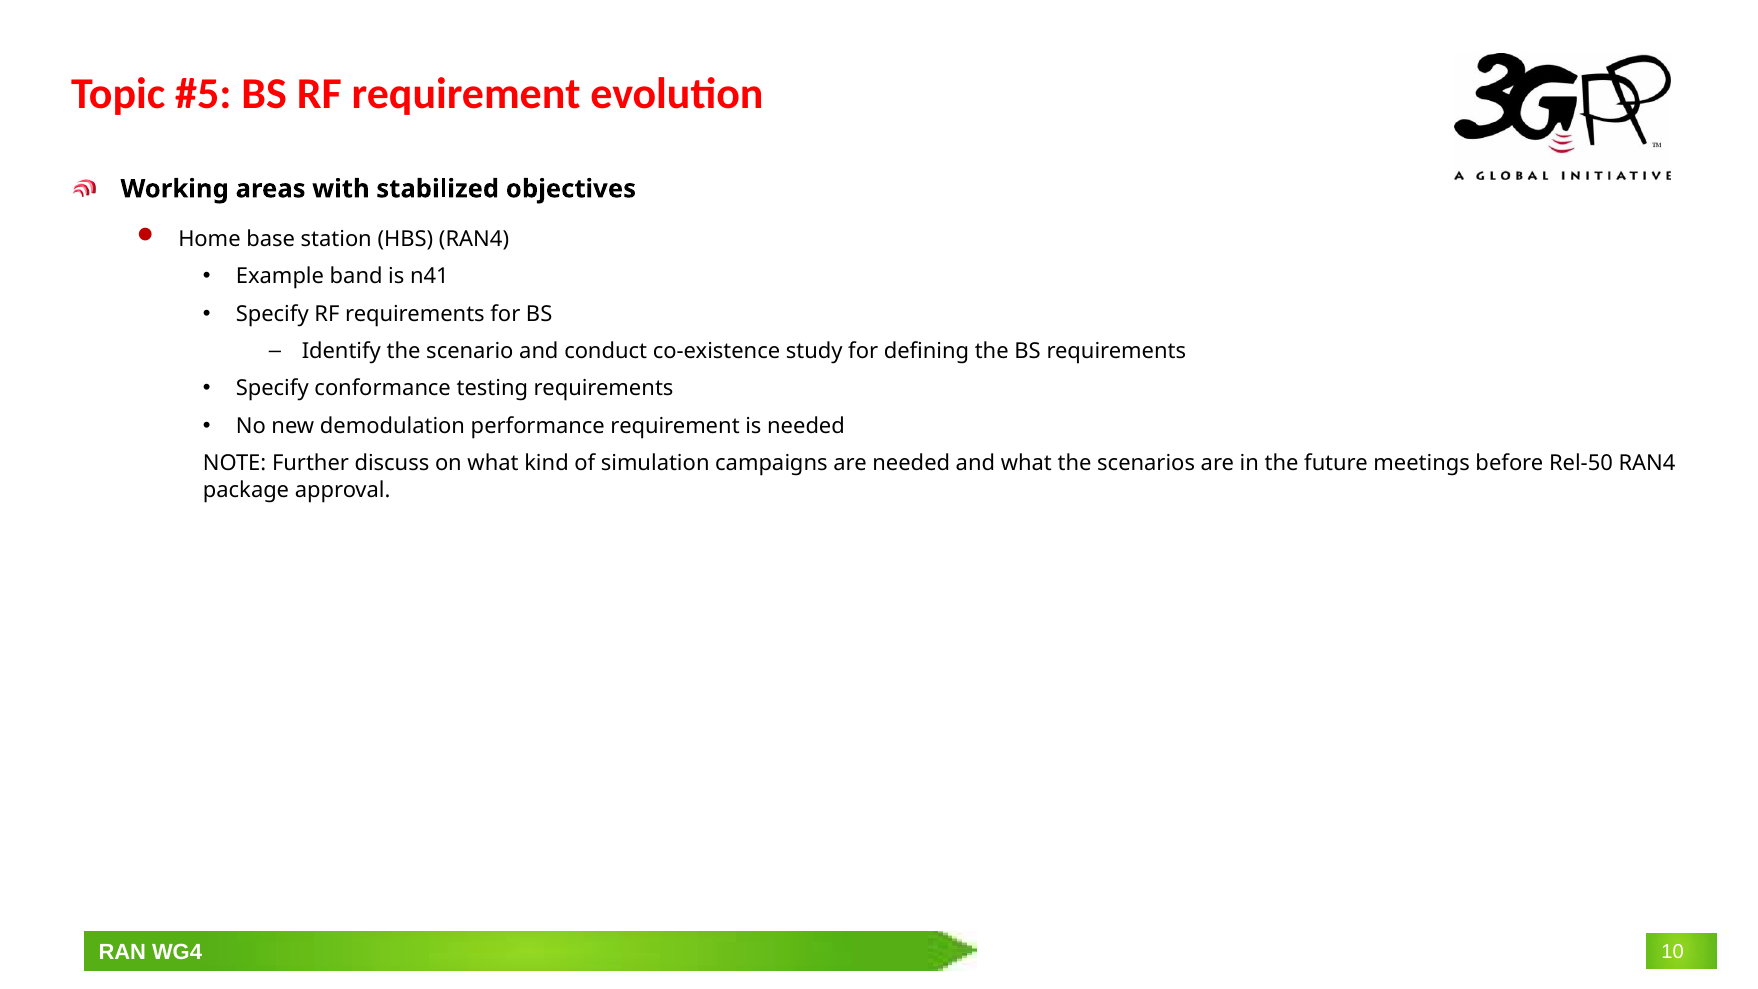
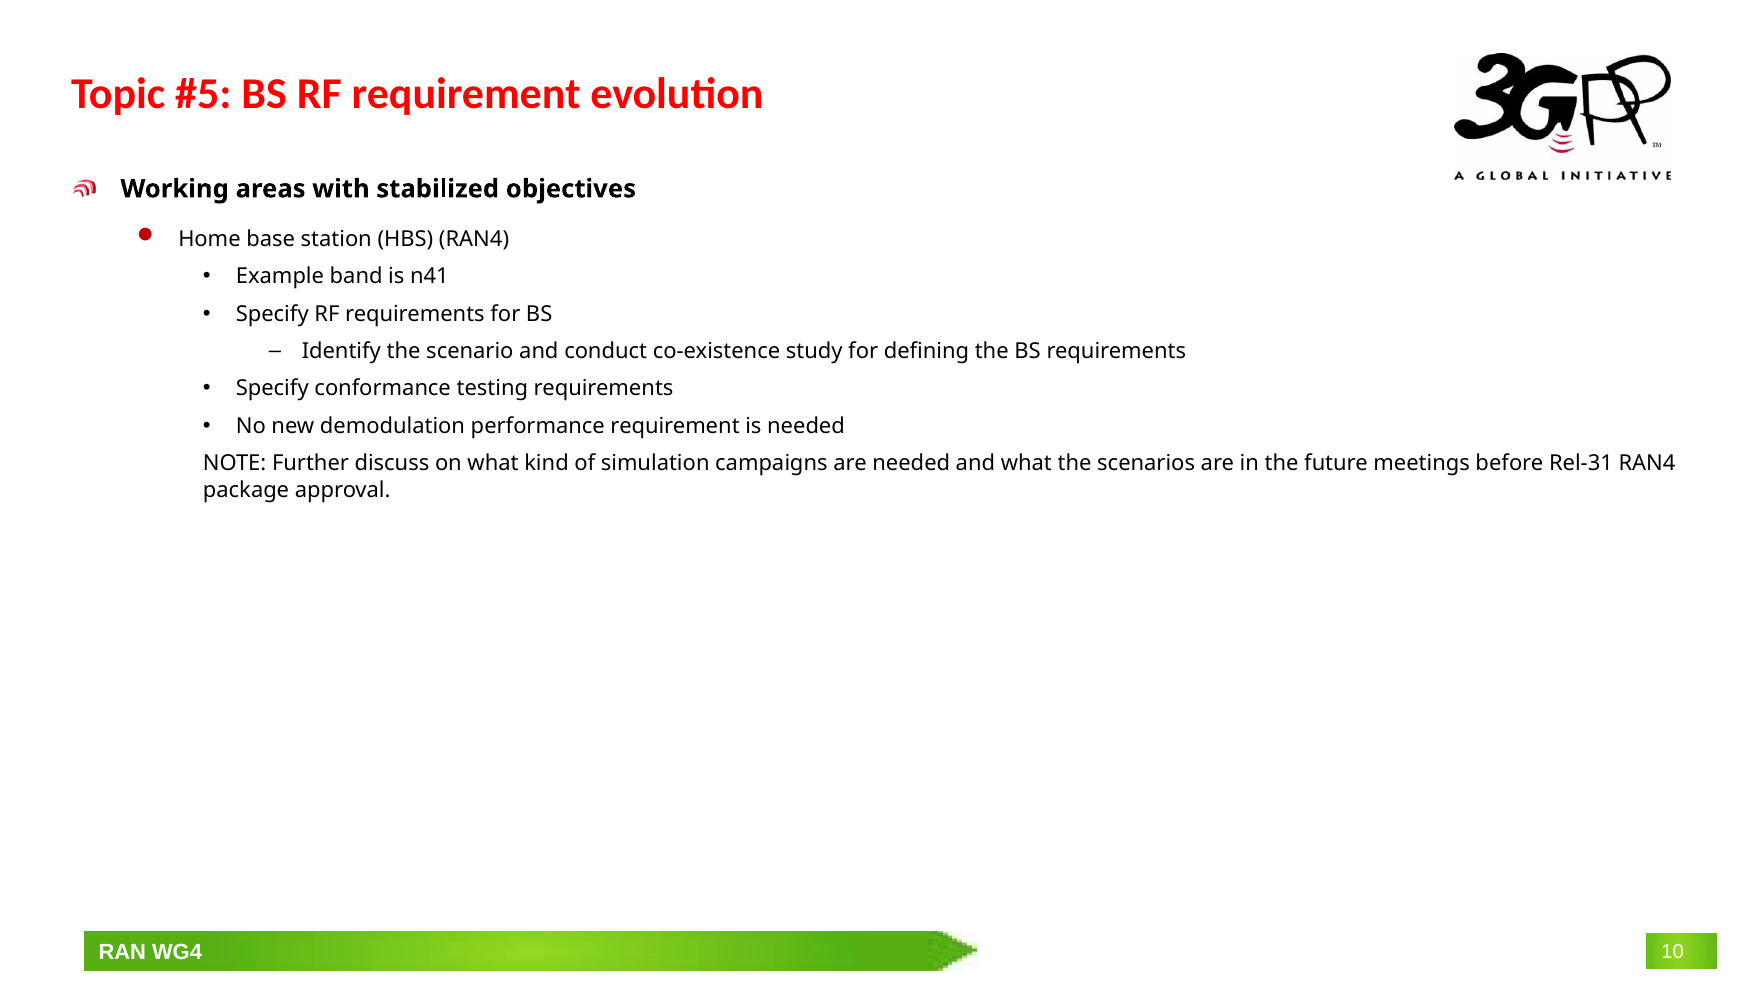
Rel-50: Rel-50 -> Rel-31
